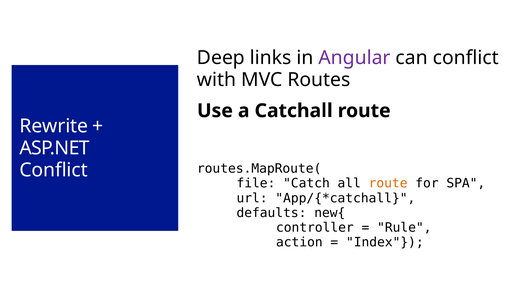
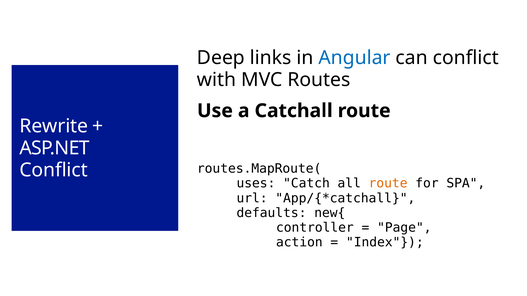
Angular colour: purple -> blue
file: file -> uses
Rule: Rule -> Page
